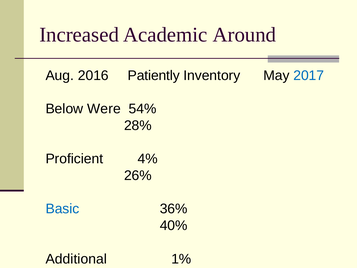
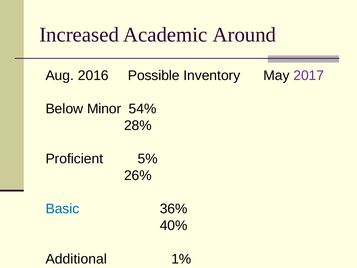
Patiently: Patiently -> Possible
2017 colour: blue -> purple
Were: Were -> Minor
4%: 4% -> 5%
